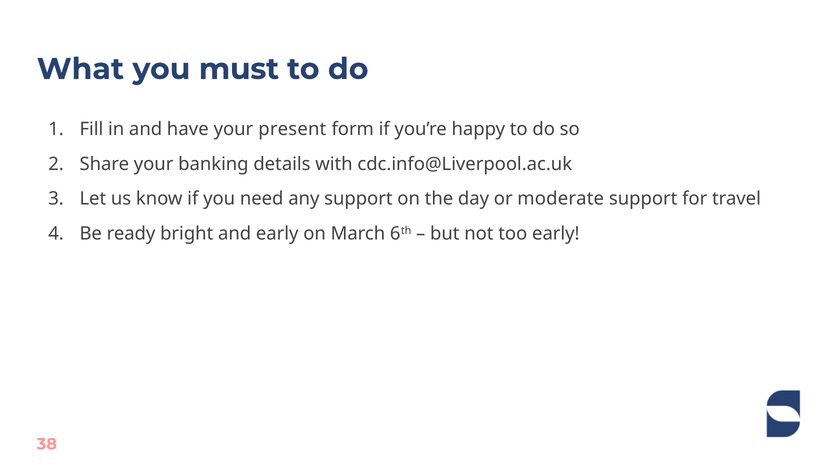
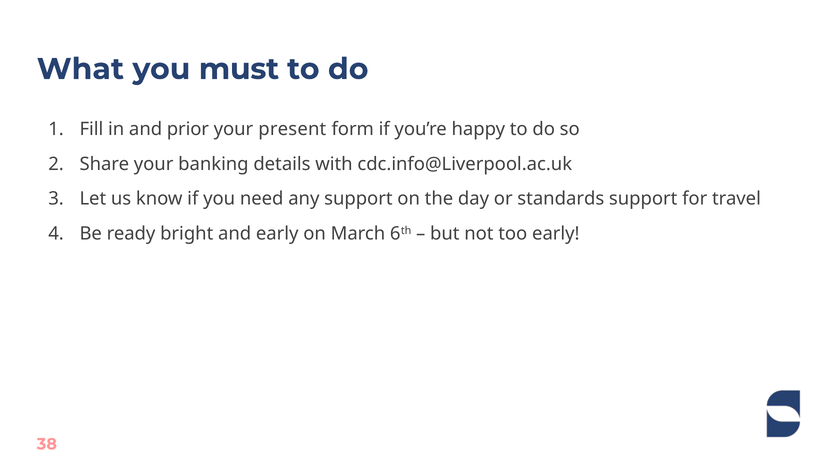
have: have -> prior
moderate: moderate -> standards
